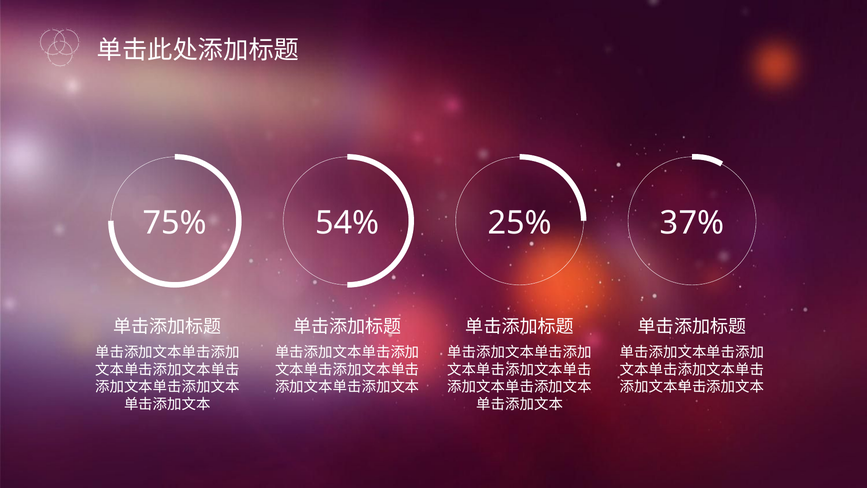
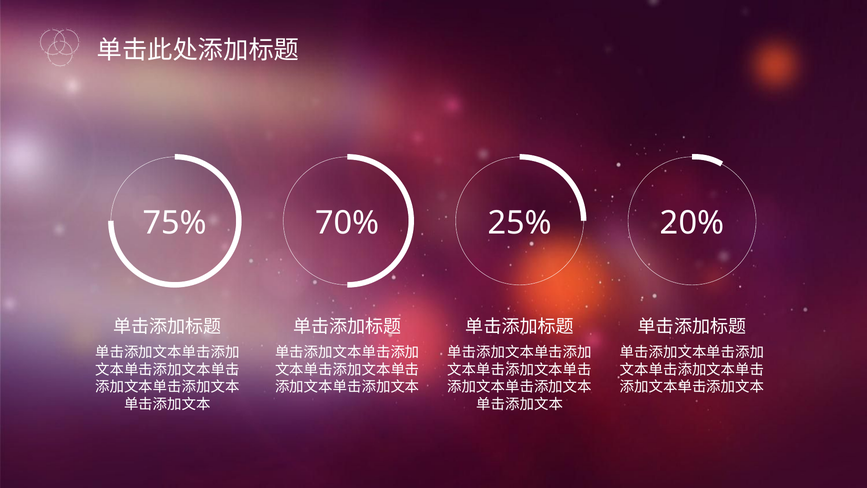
54%: 54% -> 70%
37%: 37% -> 20%
